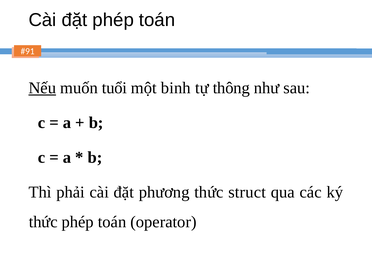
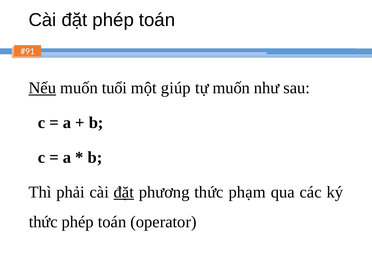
binh: binh -> giúp
tự thông: thông -> muốn
đặt at (124, 192) underline: none -> present
struct: struct -> phạm
